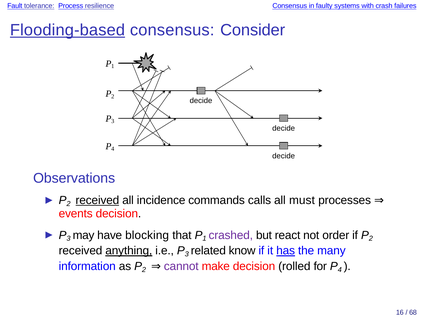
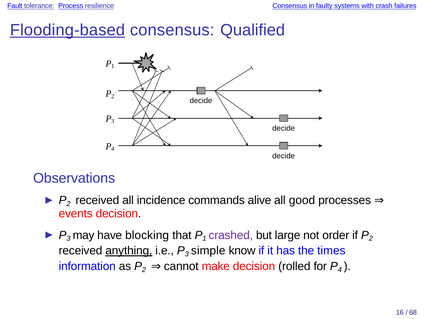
Consider: Consider -> Qualified
received at (97, 200) underline: present -> none
calls: calls -> alive
must: must -> good
react: react -> large
related: related -> simple
has underline: present -> none
many: many -> times
cannot colour: purple -> black
